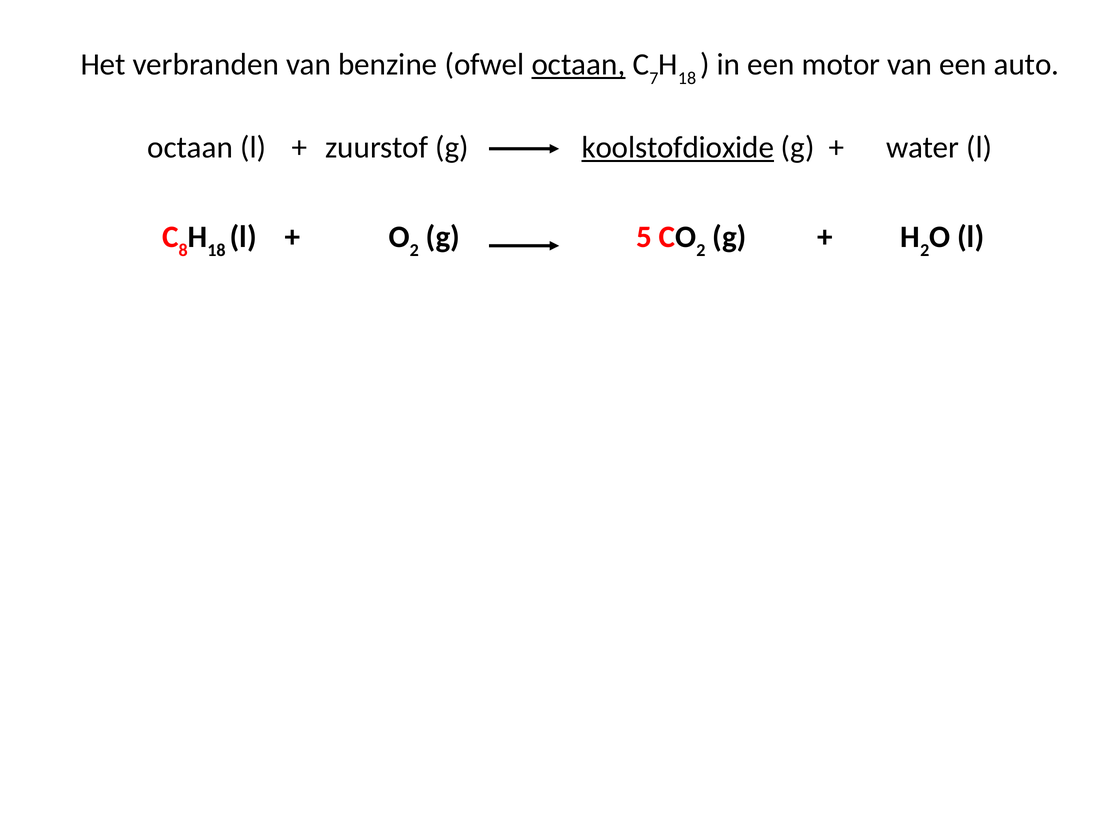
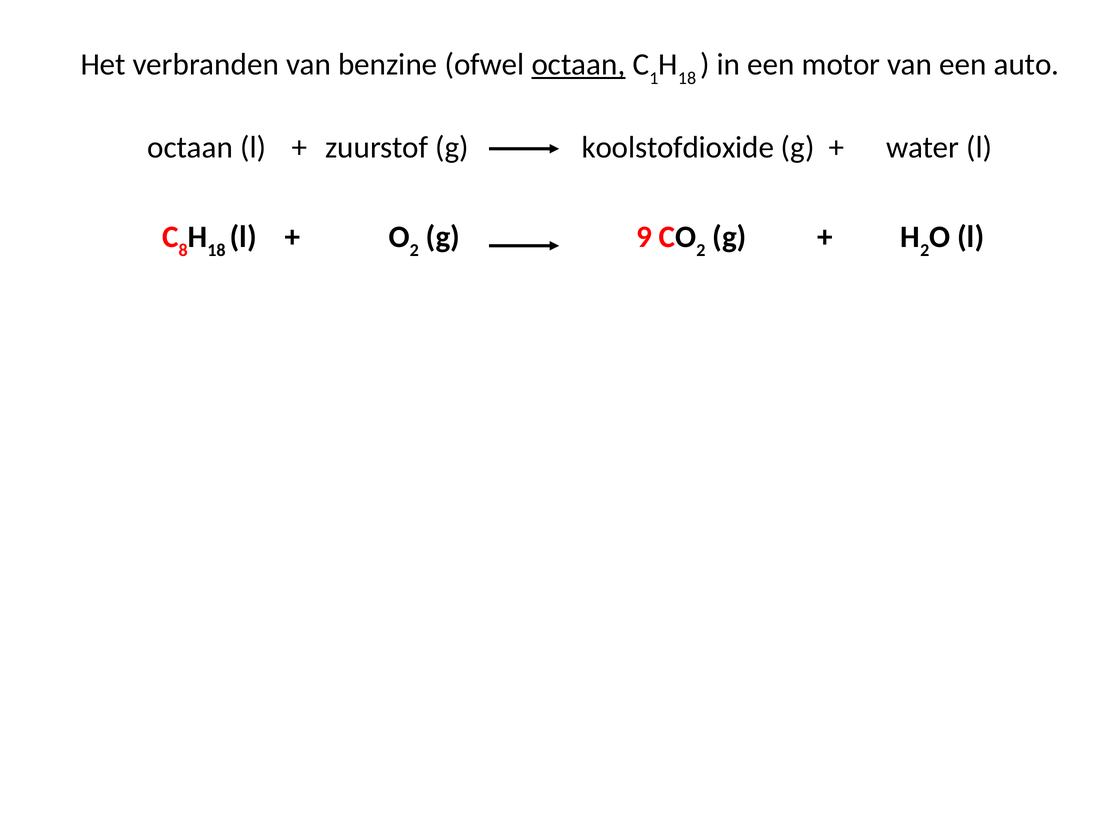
7: 7 -> 1
koolstofdioxide underline: present -> none
g 5: 5 -> 9
